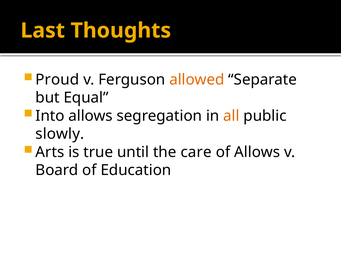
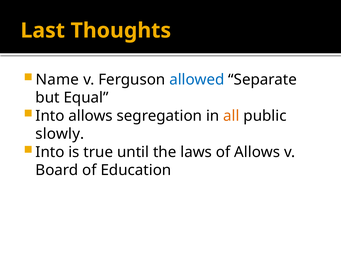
Proud: Proud -> Name
allowed colour: orange -> blue
Arts at (50, 153): Arts -> Into
care: care -> laws
